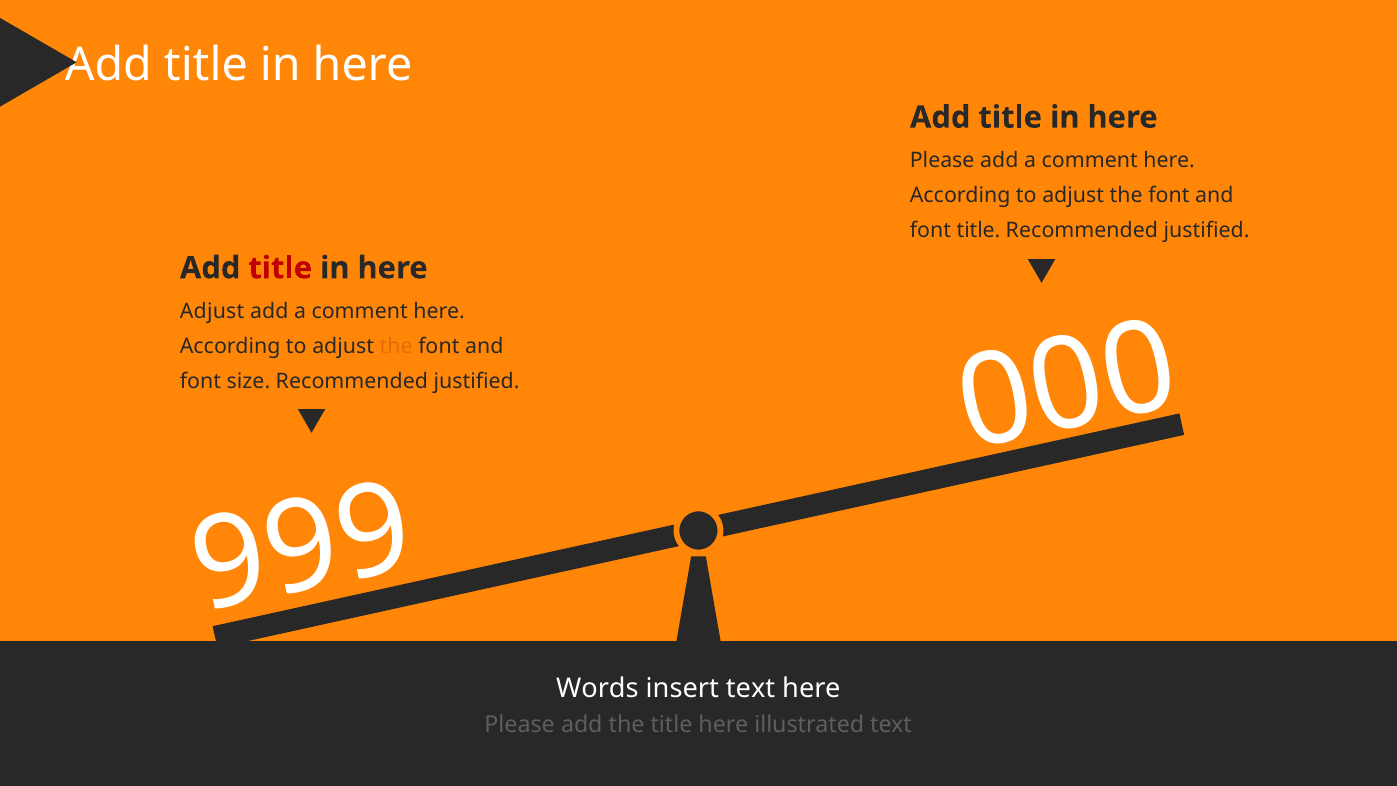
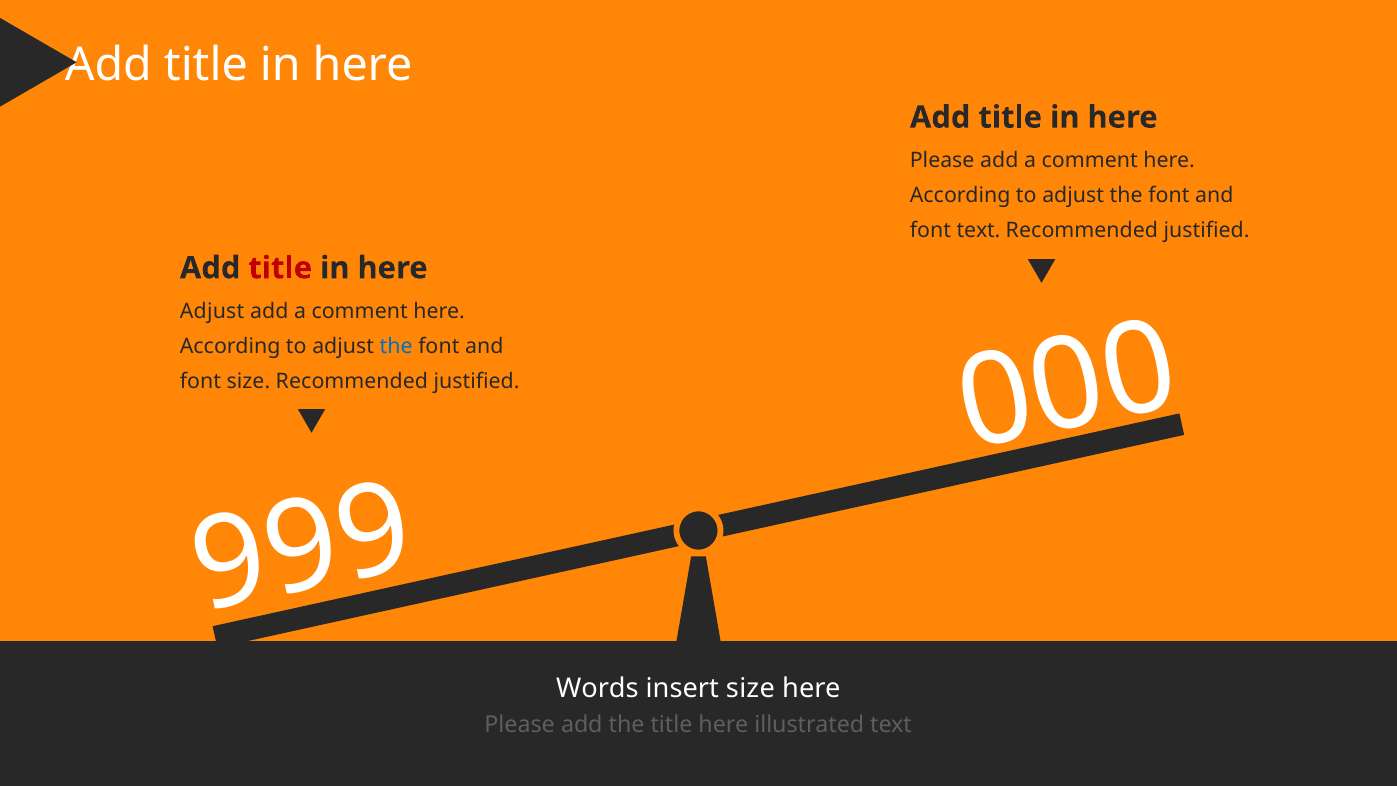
font title: title -> text
the at (396, 346) colour: orange -> blue
insert text: text -> size
